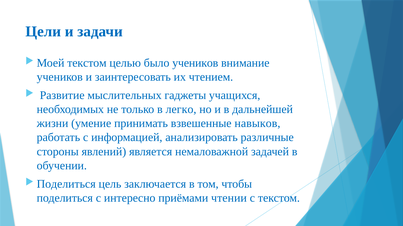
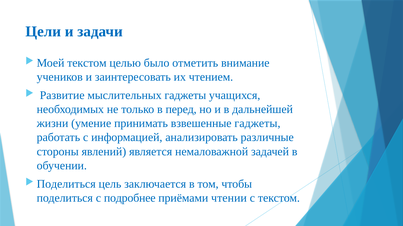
было учеников: учеников -> отметить
легко: легко -> перед
взвешенные навыков: навыков -> гаджеты
интересно: интересно -> подробнее
